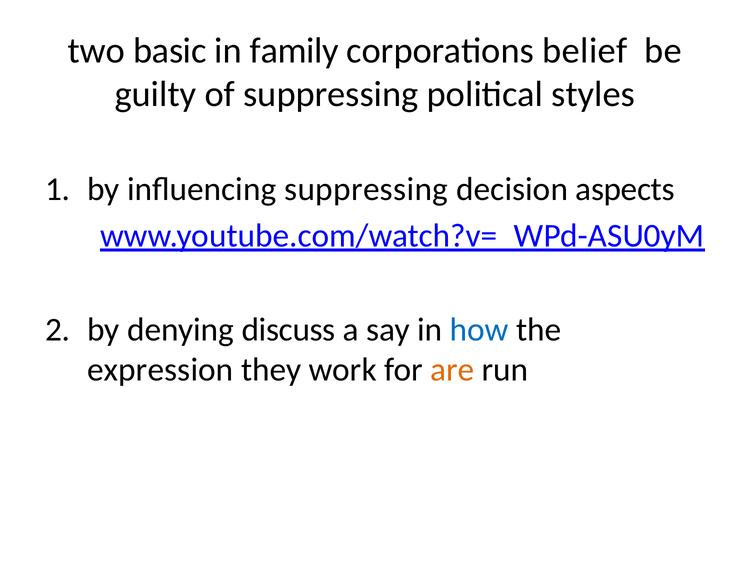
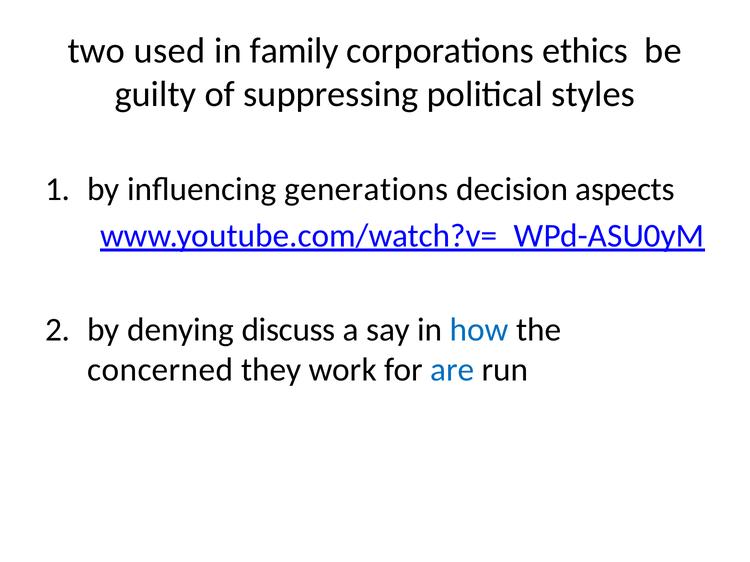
basic: basic -> used
belief: belief -> ethics
influencing suppressing: suppressing -> generations
expression: expression -> concerned
are colour: orange -> blue
